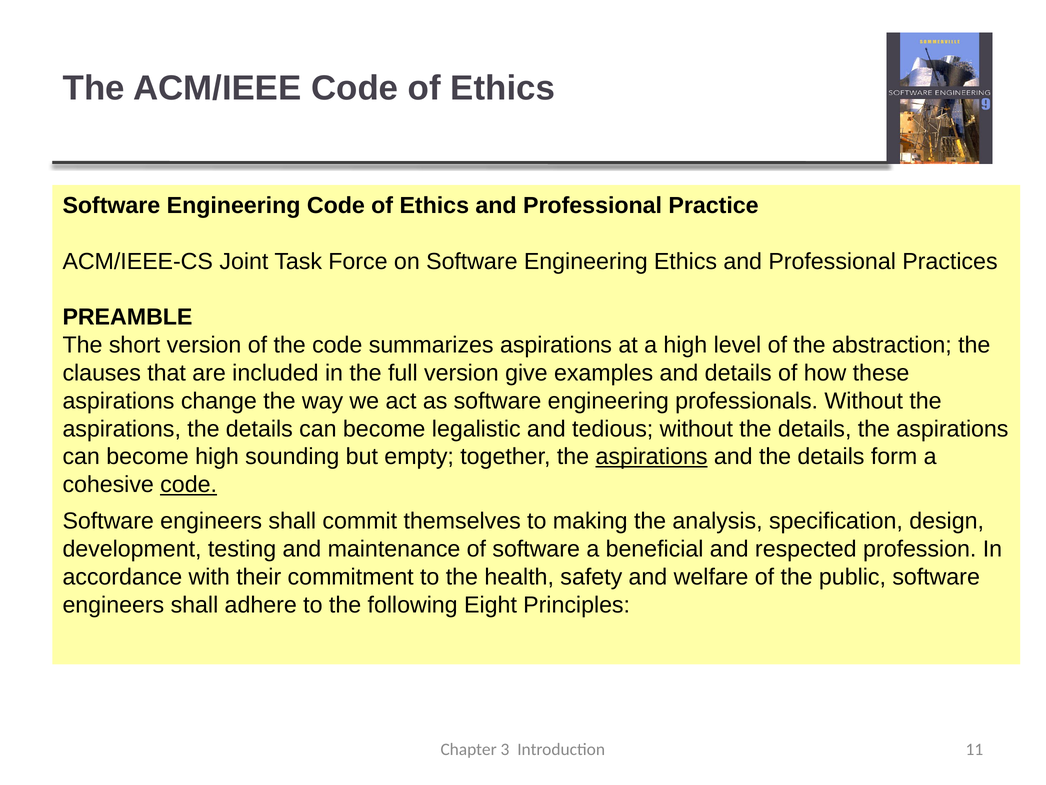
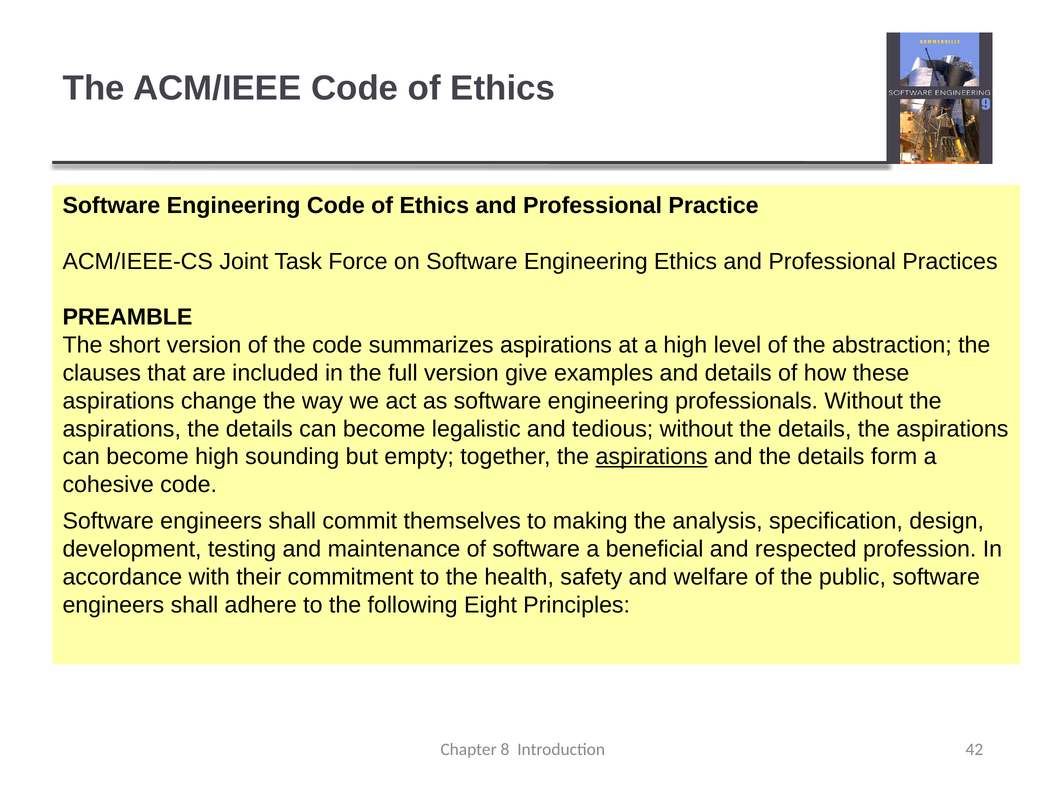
code at (189, 484) underline: present -> none
3: 3 -> 8
11: 11 -> 42
